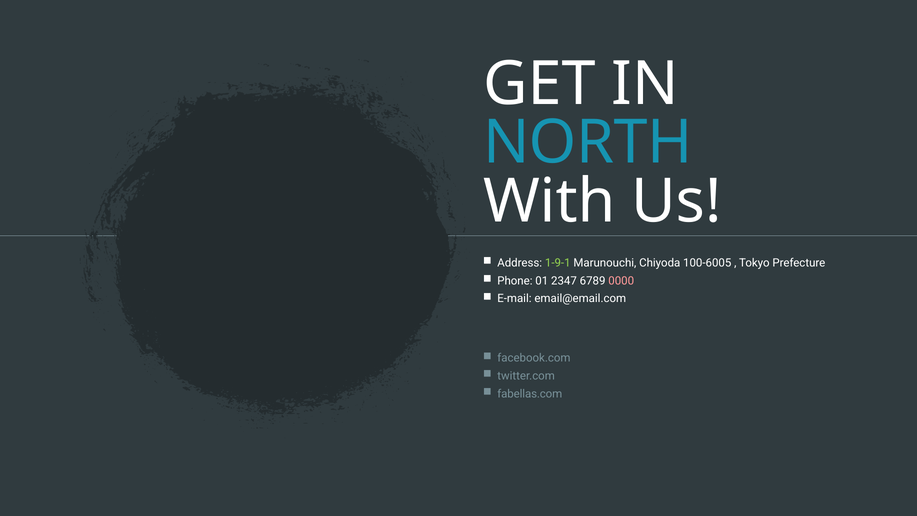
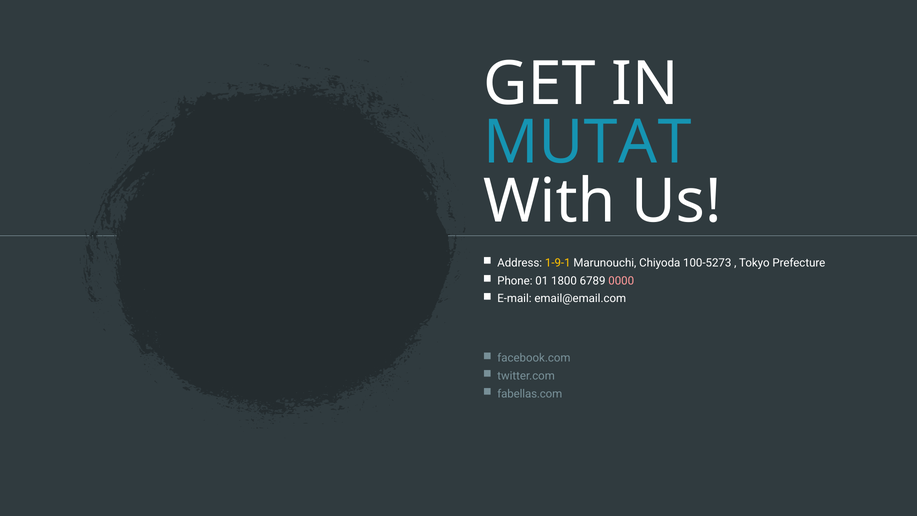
NORTH: NORTH -> MUTAT
1-9-1 colour: light green -> yellow
100-6005: 100-6005 -> 100-5273
2347: 2347 -> 1800
